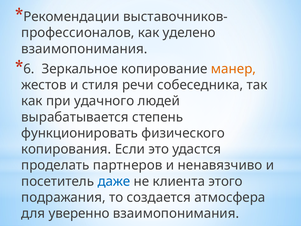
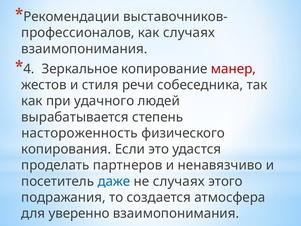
как уделено: уделено -> случаях
6: 6 -> 4
манер colour: orange -> red
функционировать: функционировать -> настороженность
не клиента: клиента -> случаях
